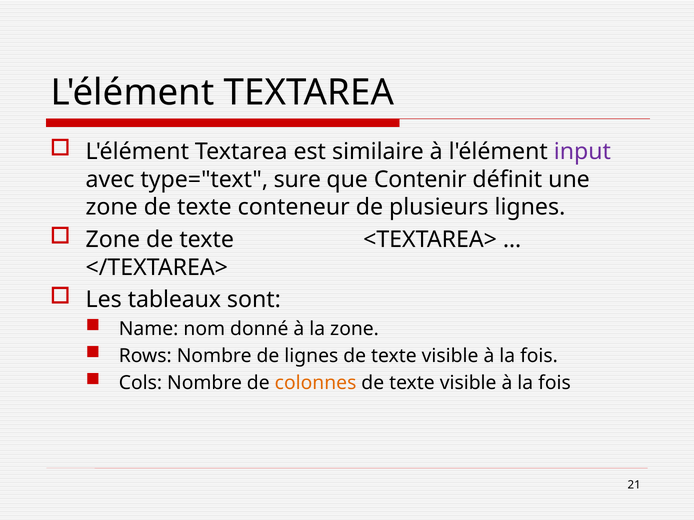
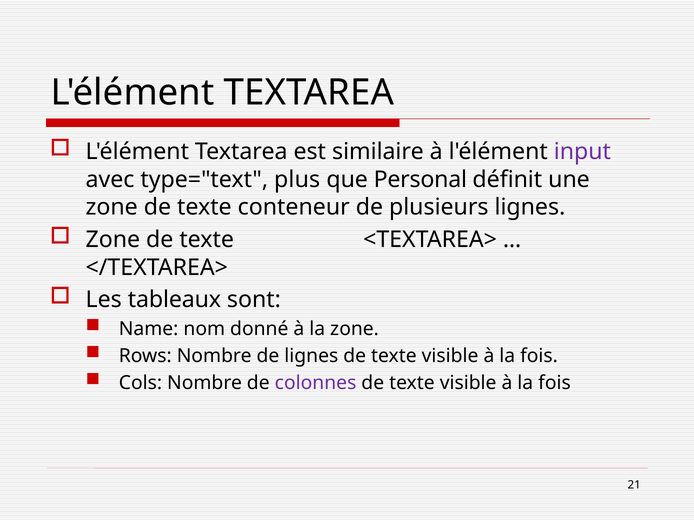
sure: sure -> plus
Contenir: Contenir -> Personal
colonnes colour: orange -> purple
